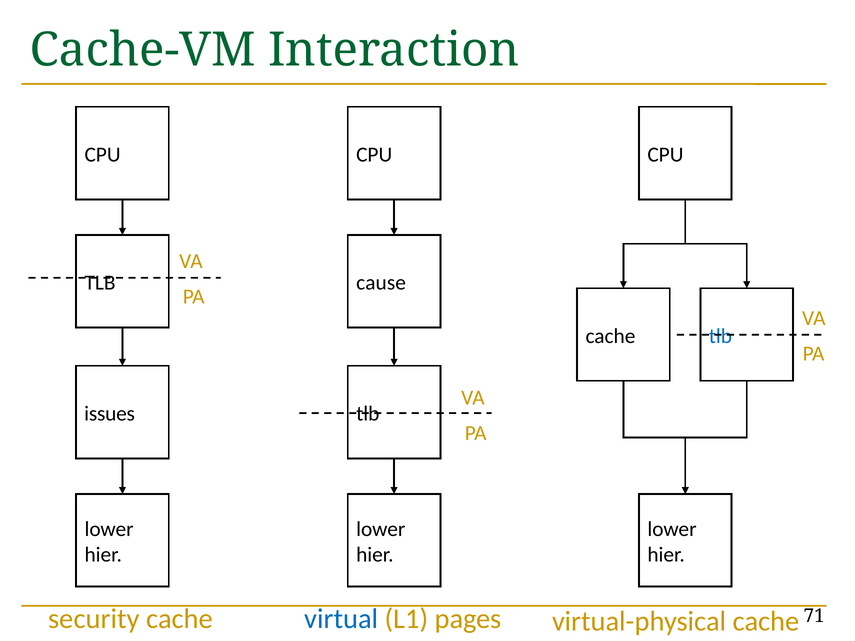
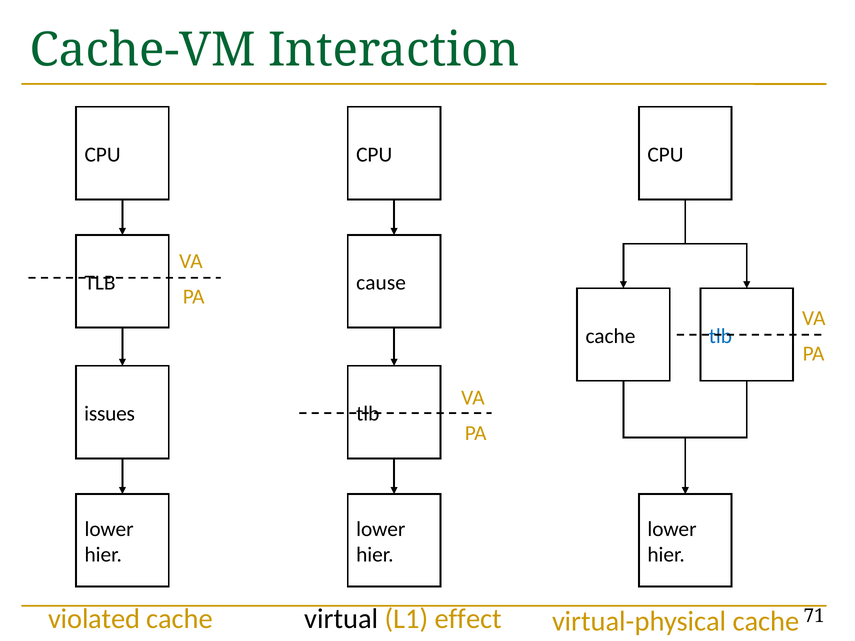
security: security -> violated
virtual colour: blue -> black
pages: pages -> effect
